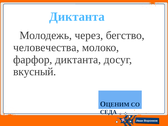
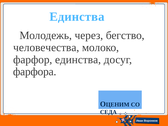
Диктанта at (77, 17): Диктанта -> Единства
фарфор диктанта: диктанта -> единства
вкусный: вкусный -> фарфора
